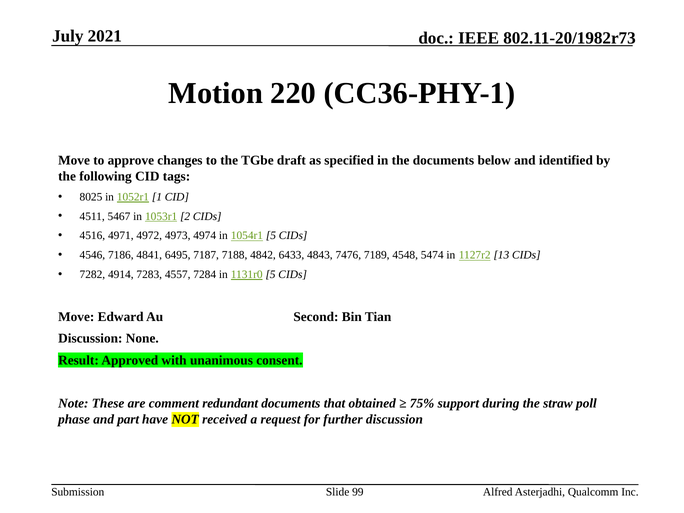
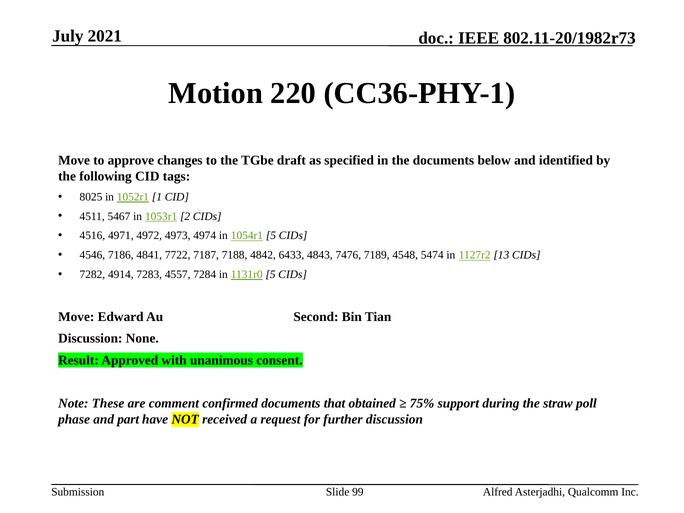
6495: 6495 -> 7722
redundant: redundant -> confirmed
